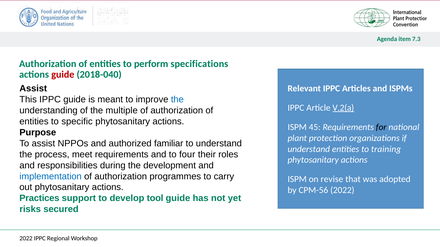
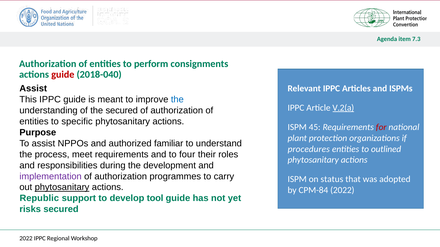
specifications: specifications -> consignments
the multiple: multiple -> secured
for colour: black -> red
understand at (309, 149): understand -> procedures
training: training -> outlined
implementation colour: blue -> purple
revise: revise -> status
phytosanitary at (62, 188) underline: none -> present
CPM-56: CPM-56 -> CPM-84
Practices: Practices -> Republic
